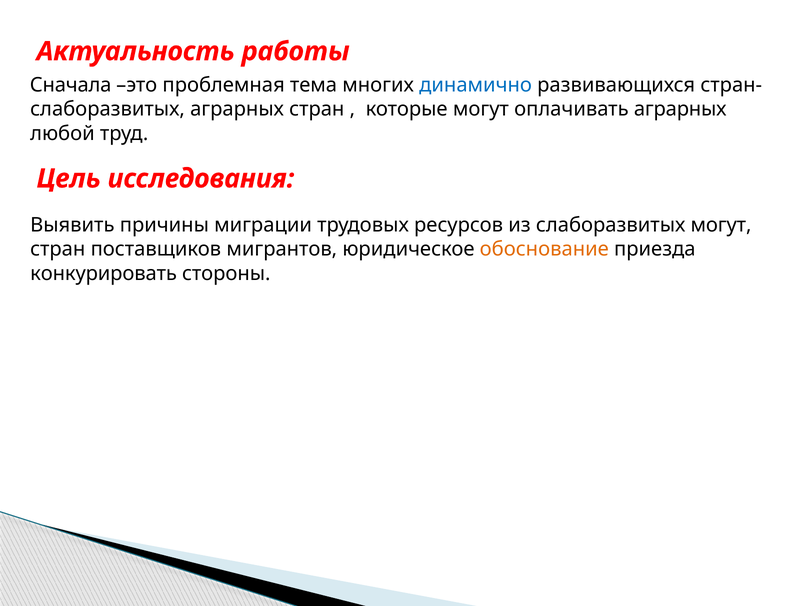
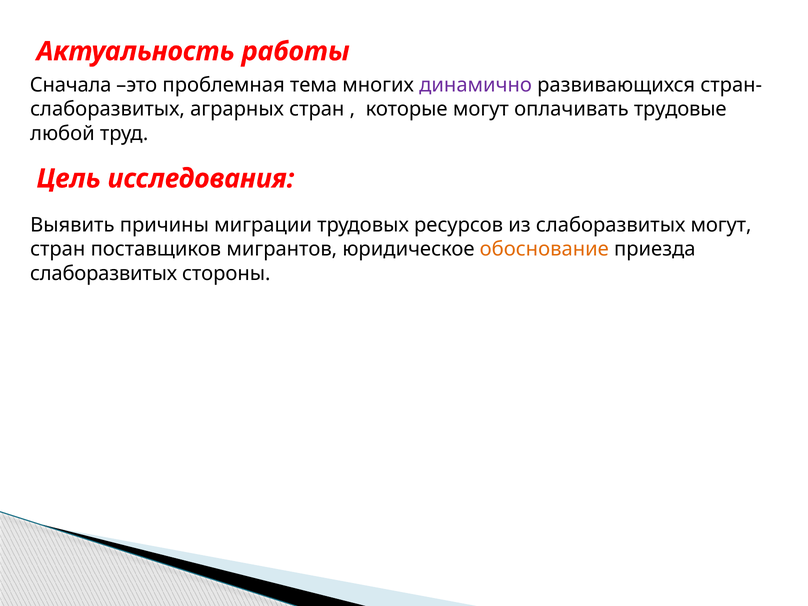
динамично colour: blue -> purple
оплачивать аграрных: аграрных -> трудовые
конкурировать at (104, 274): конкурировать -> слаборазвитых
